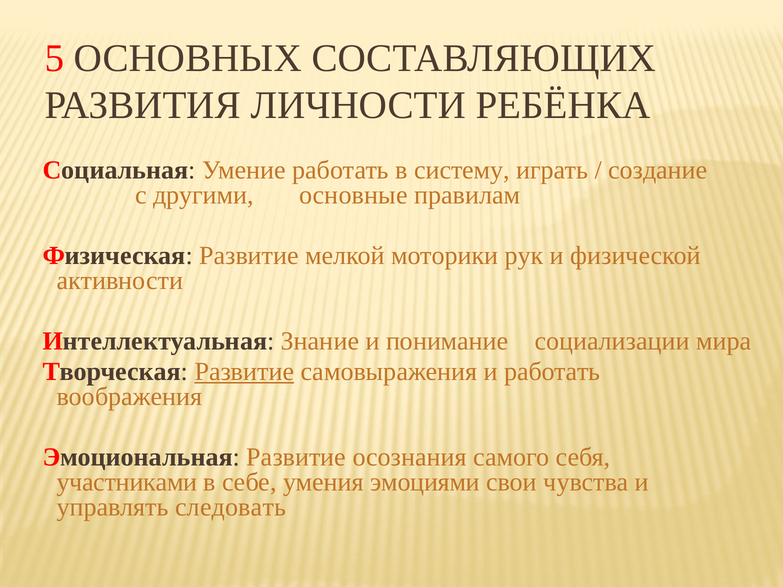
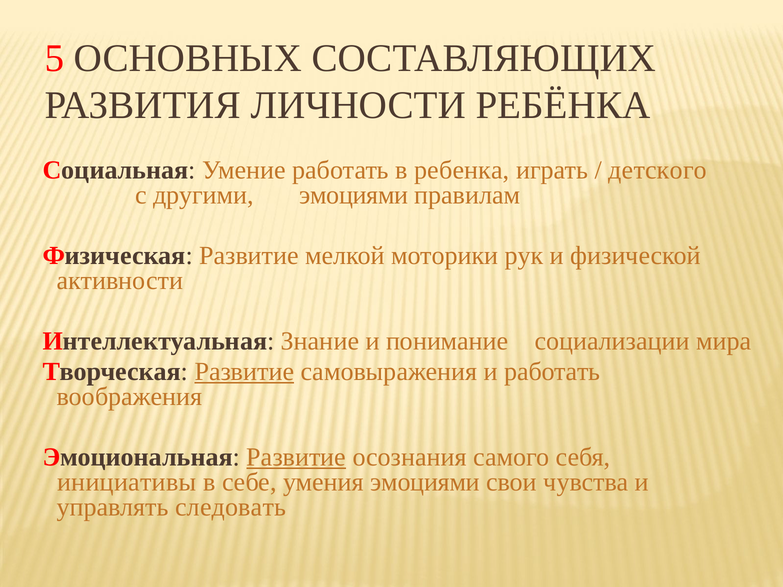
систему: систему -> ребенка
создание: создание -> детского
другими основные: основные -> эмоциями
Развитие at (296, 457) underline: none -> present
участниками: участниками -> инициативы
